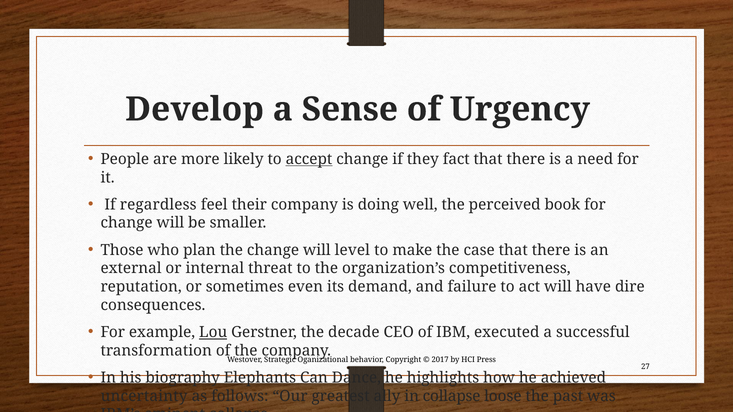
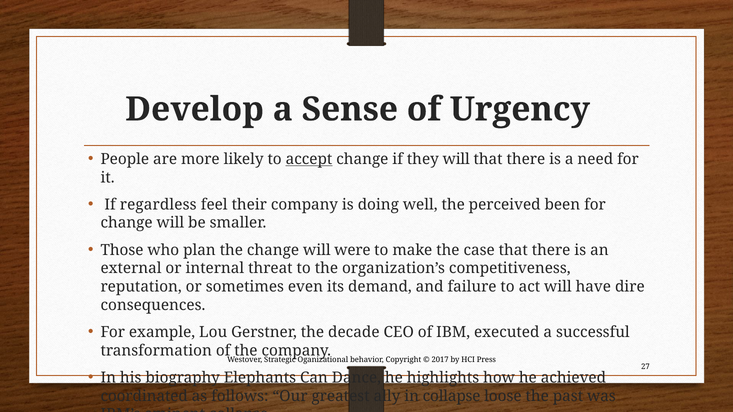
they fact: fact -> will
book: book -> been
level: level -> were
Lou underline: present -> none
uncertainty: uncertainty -> coordinated
